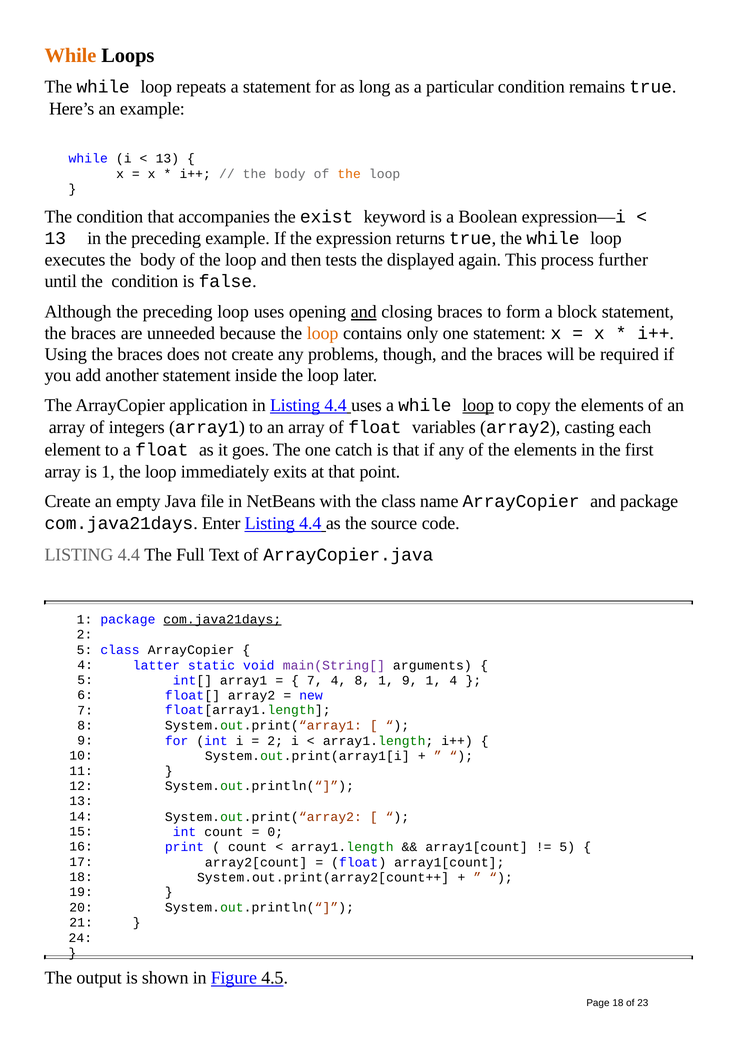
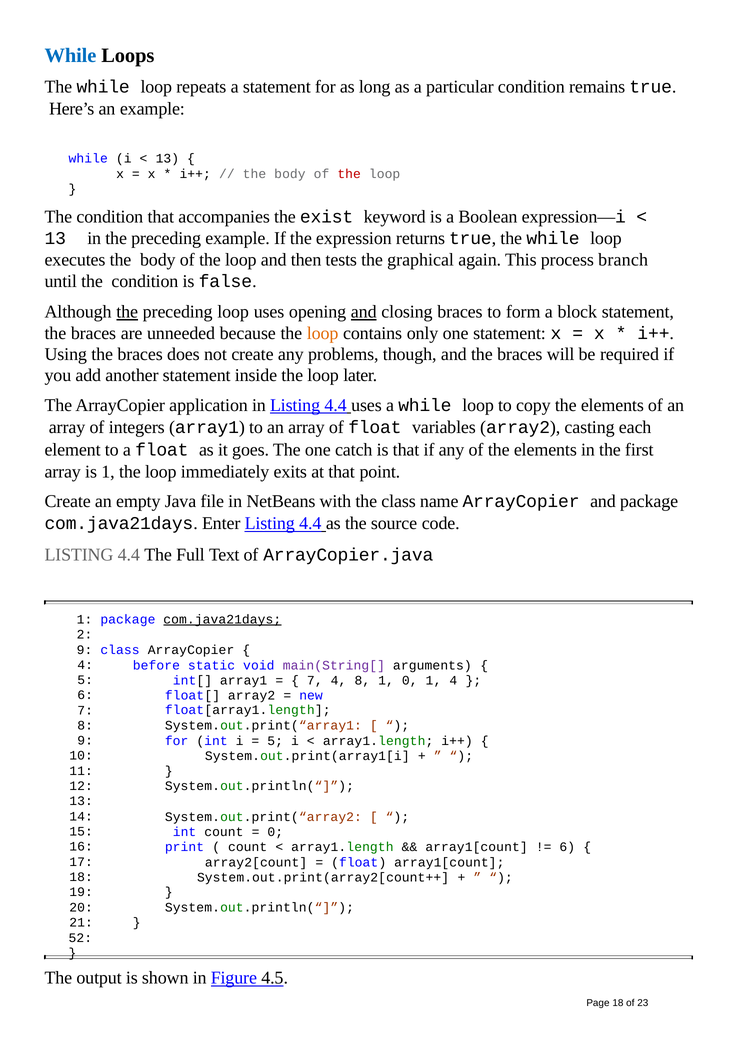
While at (70, 56) colour: orange -> blue
the at (349, 174) colour: orange -> red
displayed: displayed -> graphical
further: further -> branch
the at (127, 312) underline: none -> present
loop at (478, 406) underline: present -> none
5 at (84, 650): 5 -> 9
latter: latter -> before
1 9: 9 -> 0
2 at (275, 742): 2 -> 5
5 at (567, 848): 5 -> 6
24: 24 -> 52
